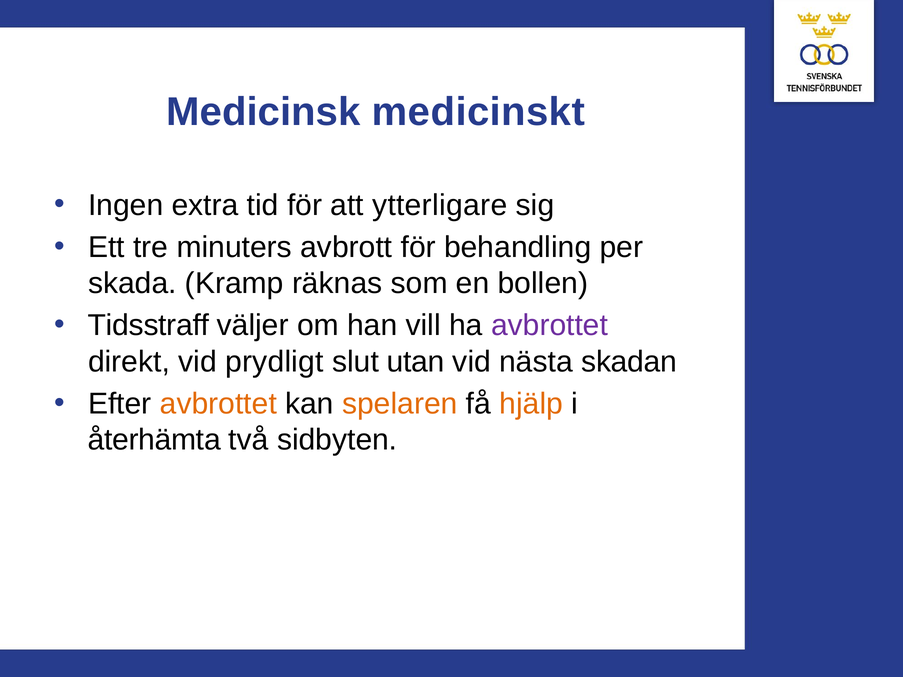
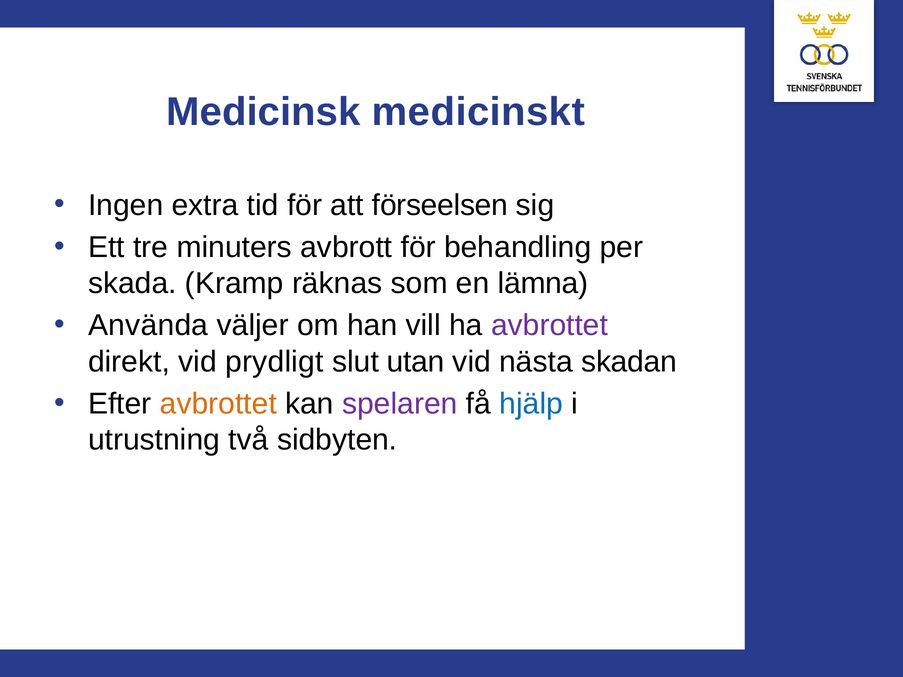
ytterligare: ytterligare -> förseelsen
bollen: bollen -> lämna
Tidsstraff: Tidsstraff -> Använda
spelaren colour: orange -> purple
hjälp colour: orange -> blue
återhämta: återhämta -> utrustning
